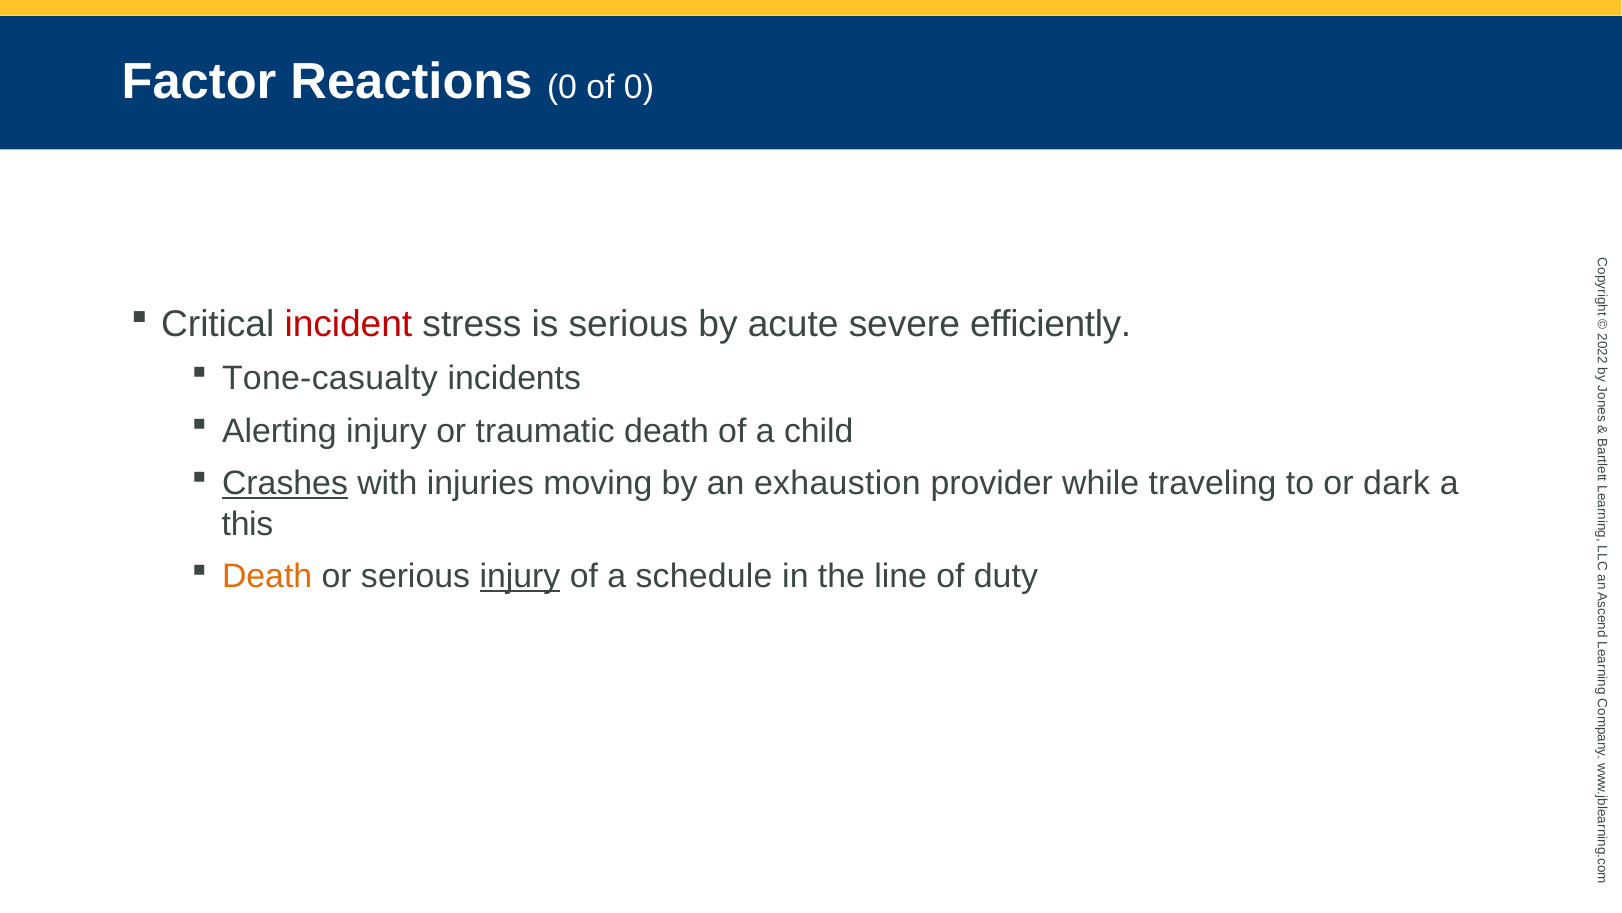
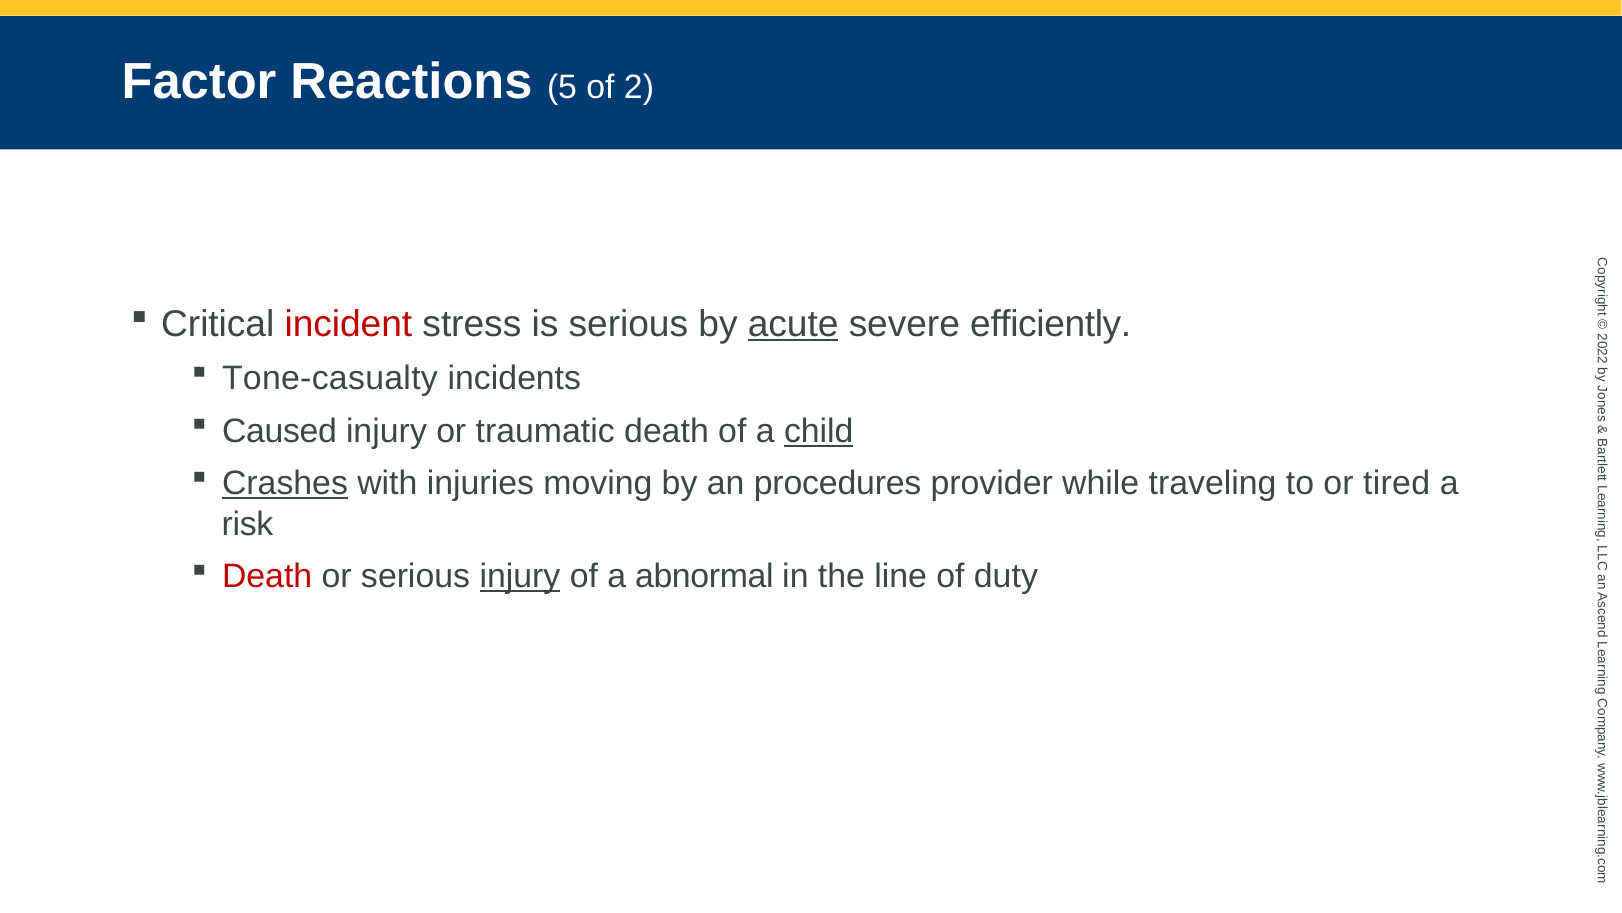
Reactions 0: 0 -> 5
of 0: 0 -> 2
acute underline: none -> present
Alerting: Alerting -> Caused
child underline: none -> present
exhaustion: exhaustion -> procedures
dark: dark -> tired
this: this -> risk
Death at (267, 576) colour: orange -> red
schedule: schedule -> abnormal
